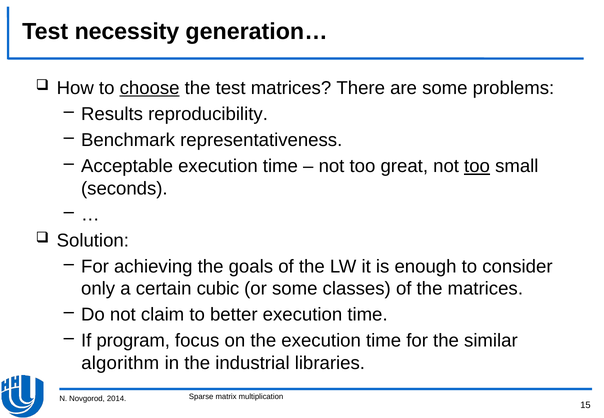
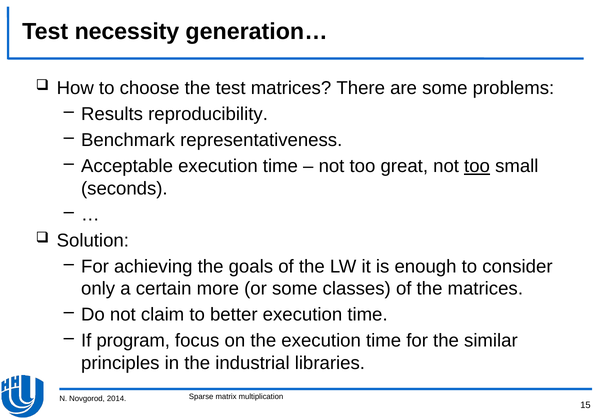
choose underline: present -> none
cubic: cubic -> more
algorithm: algorithm -> principles
